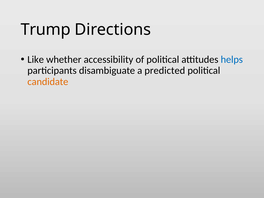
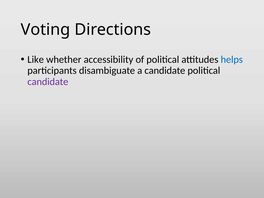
Trump: Trump -> Voting
a predicted: predicted -> candidate
candidate at (48, 82) colour: orange -> purple
